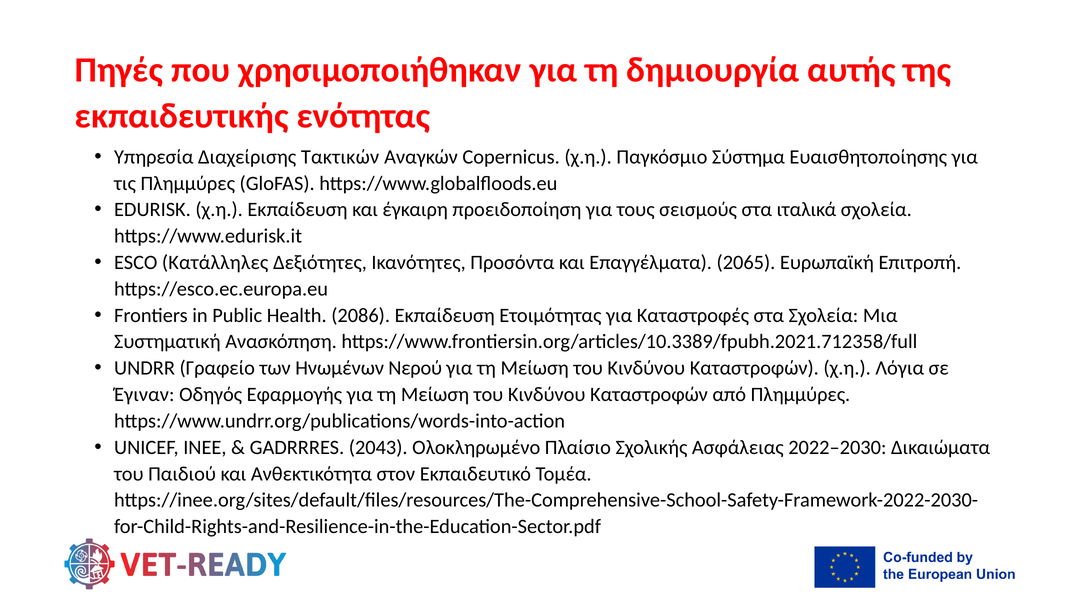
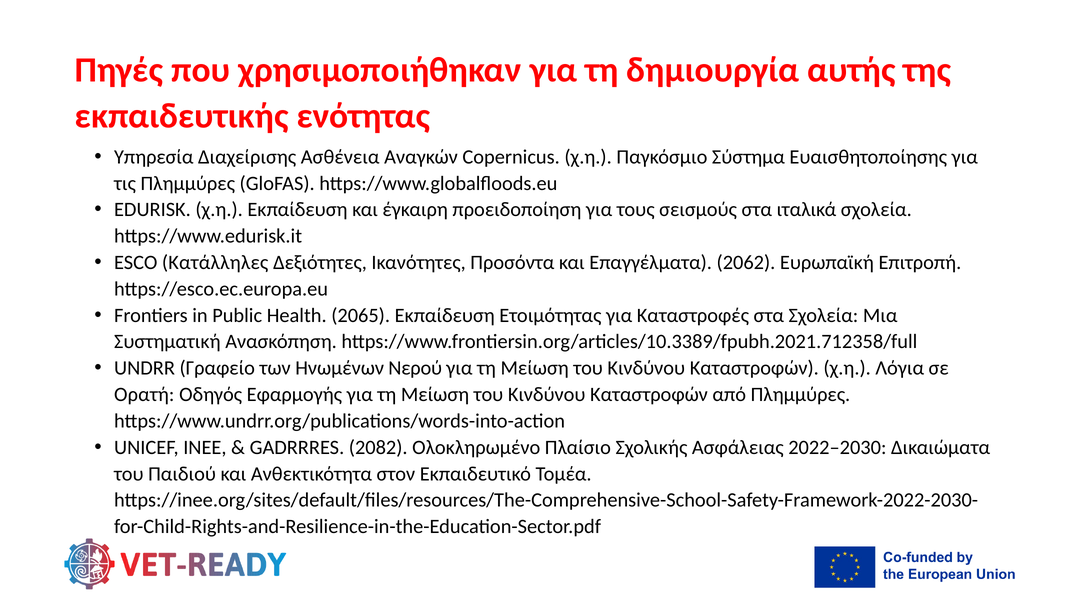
Τακτικών: Τακτικών -> Ασθένεια
2065: 2065 -> 2062
2086: 2086 -> 2065
Έγιναν: Έγιναν -> Ορατή
2043: 2043 -> 2082
